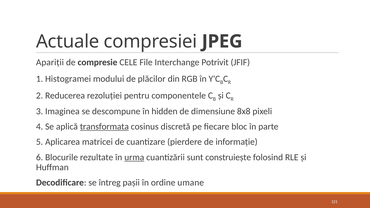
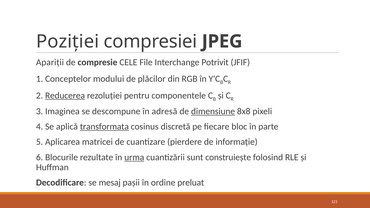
Actuale: Actuale -> Poziției
Histogramei: Histogramei -> Conceptelor
Reducerea underline: none -> present
hidden: hidden -> adresă
dimensiune underline: none -> present
întreg: întreg -> mesaj
umane: umane -> preluat
